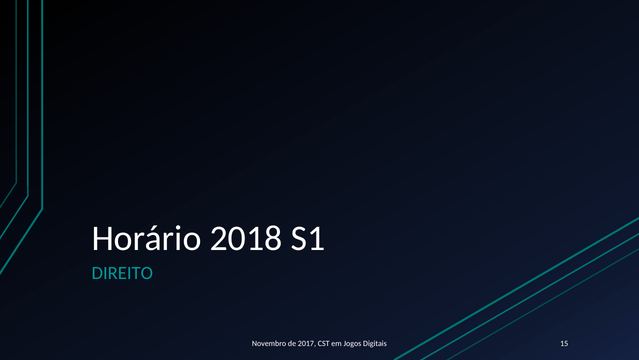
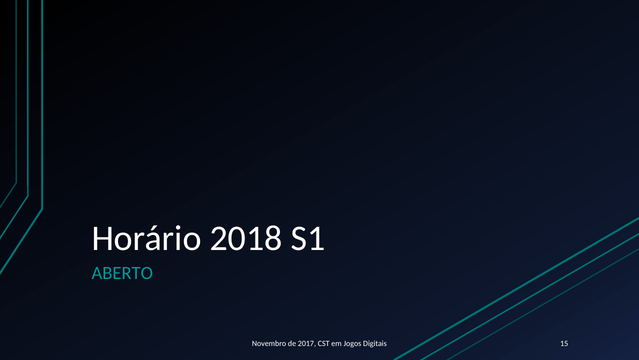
DIREITO: DIREITO -> ABERTO
